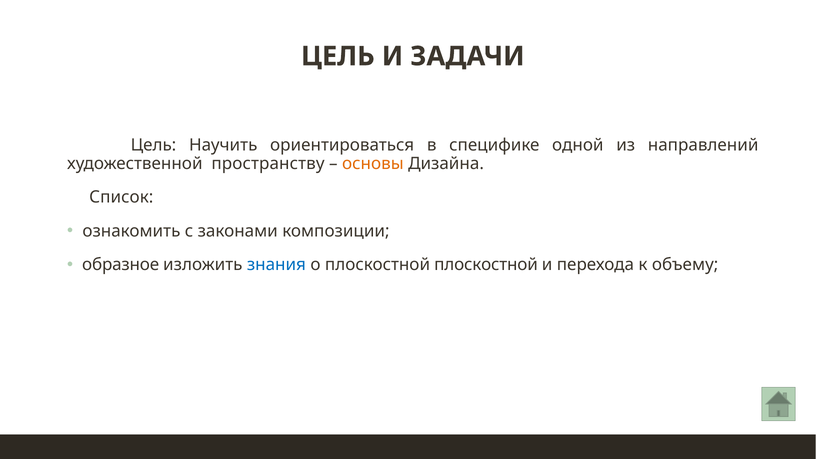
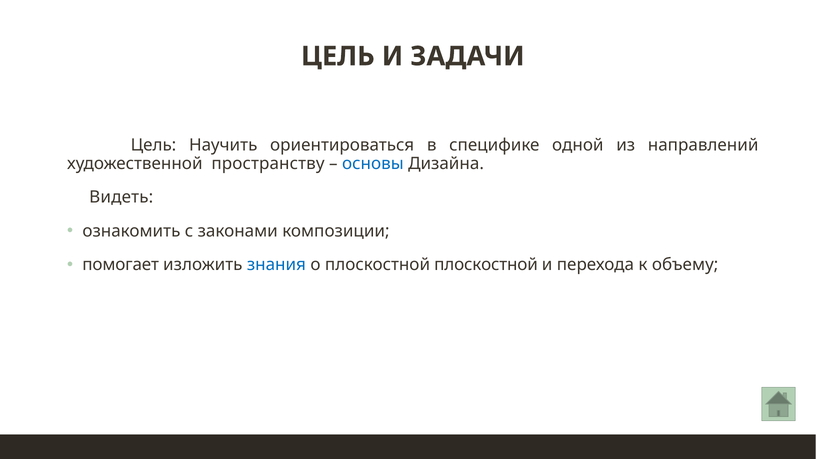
основы colour: orange -> blue
Список: Список -> Видеть
образное: образное -> помогает
